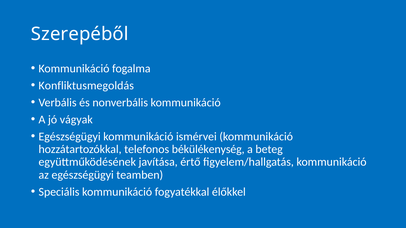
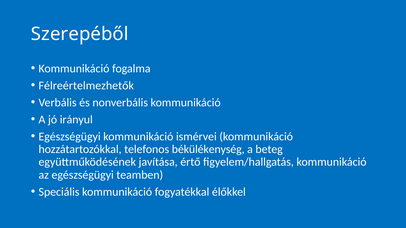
Konfliktusmegoldás: Konfliktusmegoldás -> Félreértelmezhetők
vágyak: vágyak -> irányul
